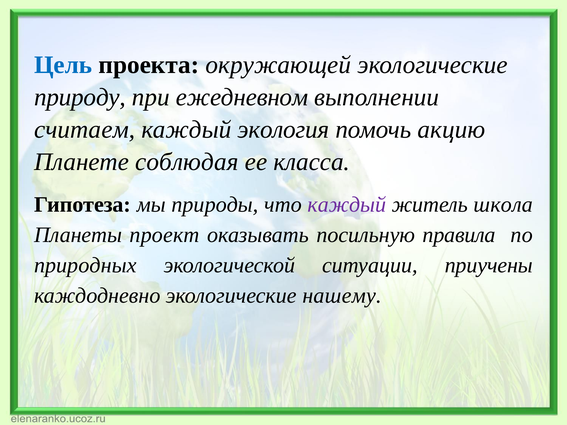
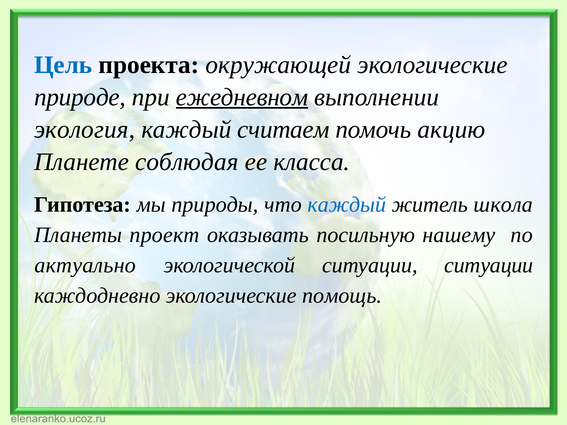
природу: природу -> природе
ежедневном underline: none -> present
считаем: считаем -> экология
экология: экология -> считаем
каждый at (347, 205) colour: purple -> blue
правила: правила -> нашему
природных: природных -> актуально
ситуации приучены: приучены -> ситуации
нашему: нашему -> помощь
